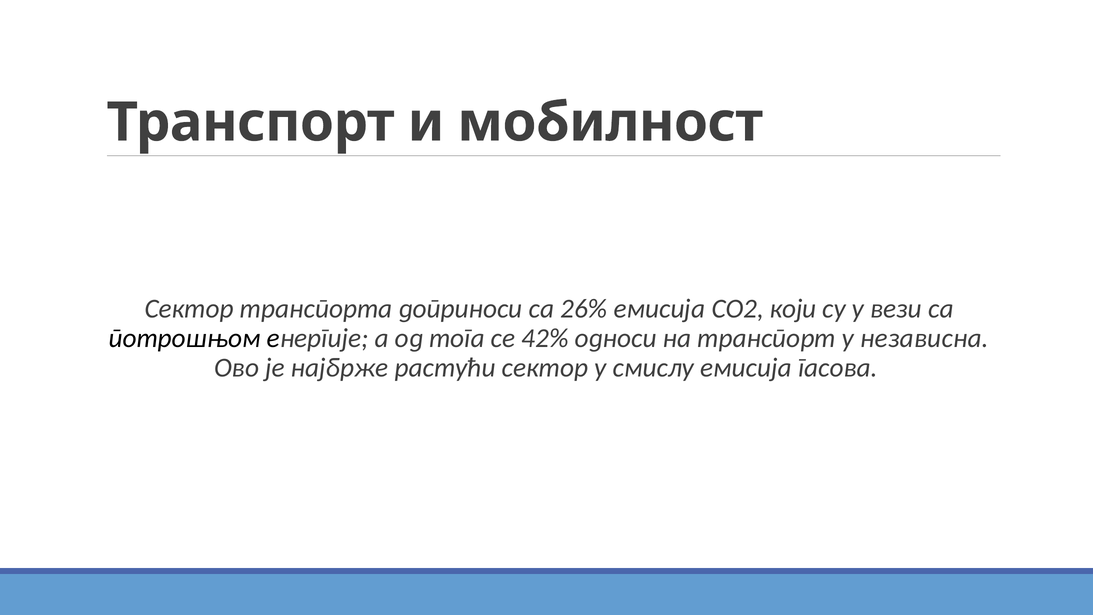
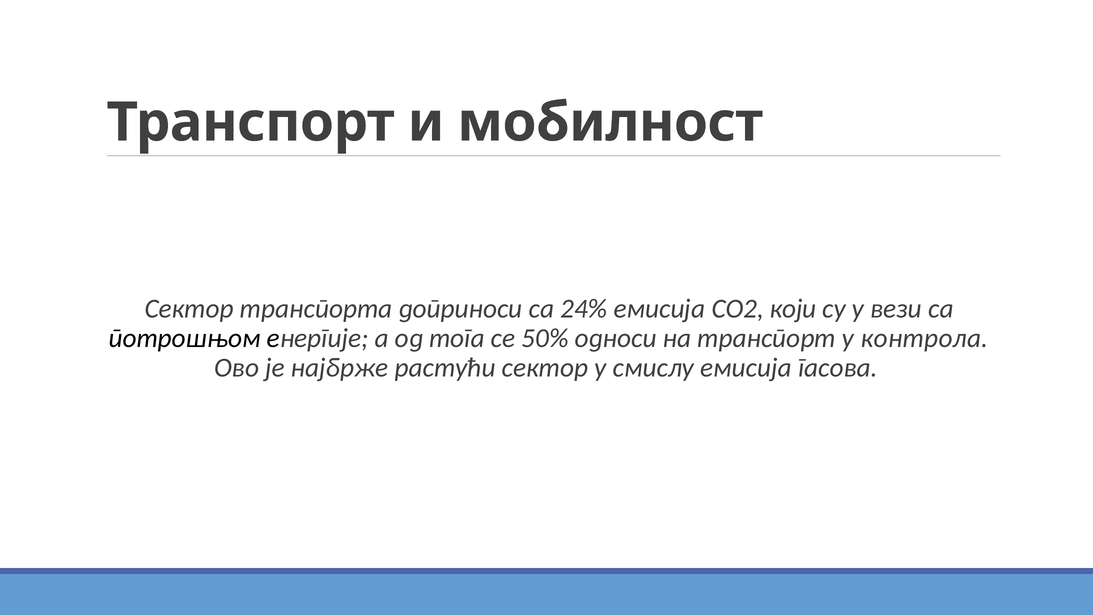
26%: 26% -> 24%
42%: 42% -> 50%
независна: независна -> контрола
